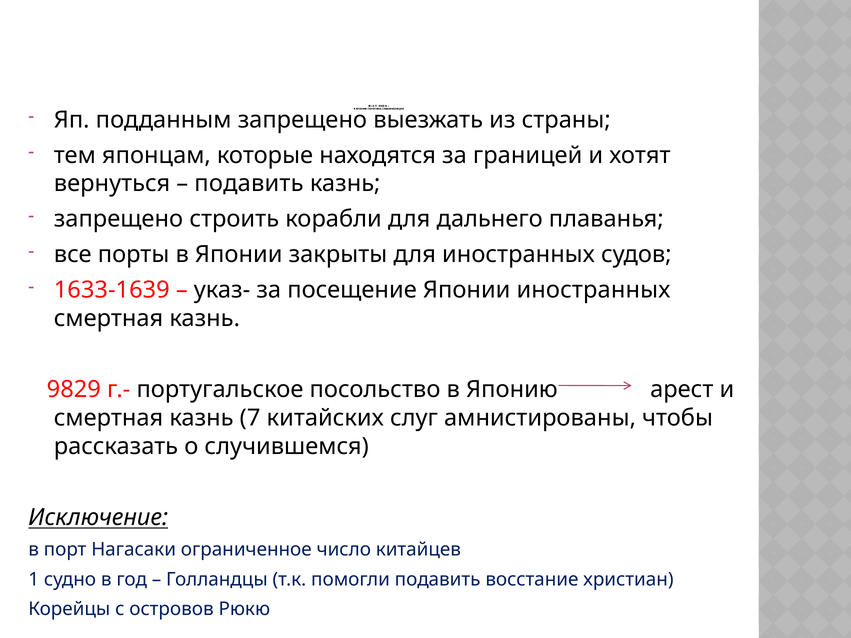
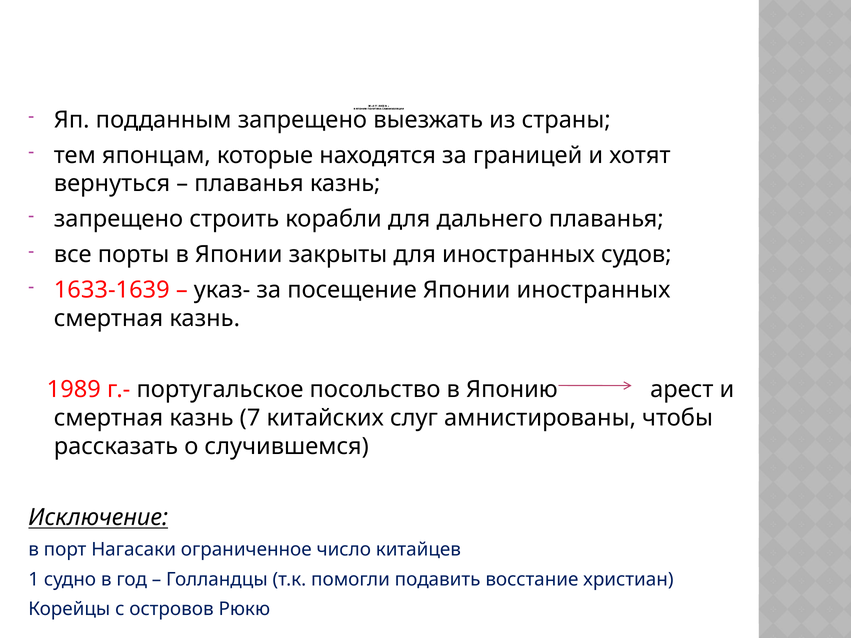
подавить at (249, 184): подавить -> плаванья
9829: 9829 -> 1989
